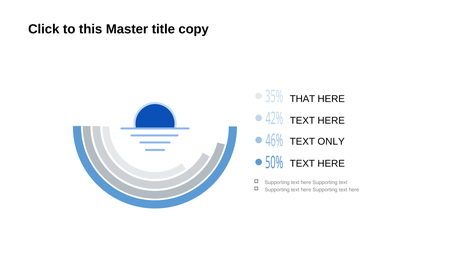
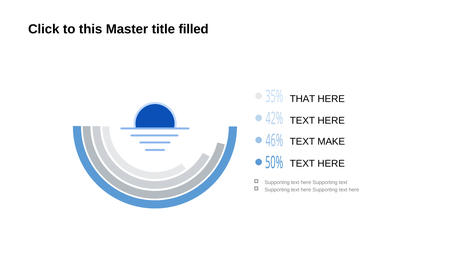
copy: copy -> filled
ONLY: ONLY -> MAKE
